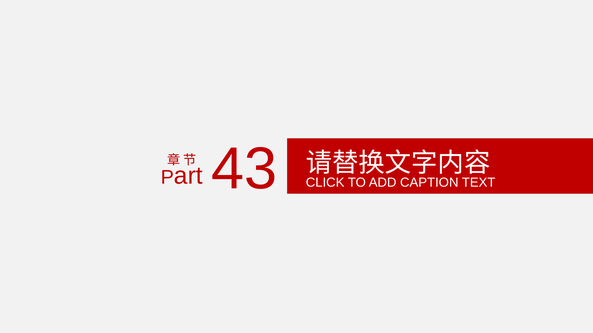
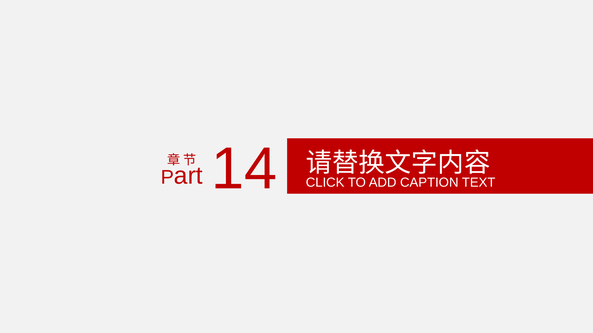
43: 43 -> 14
